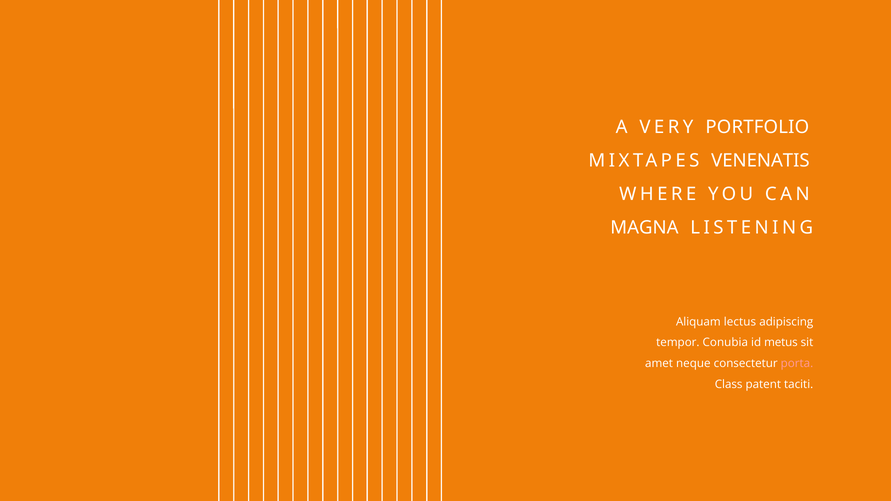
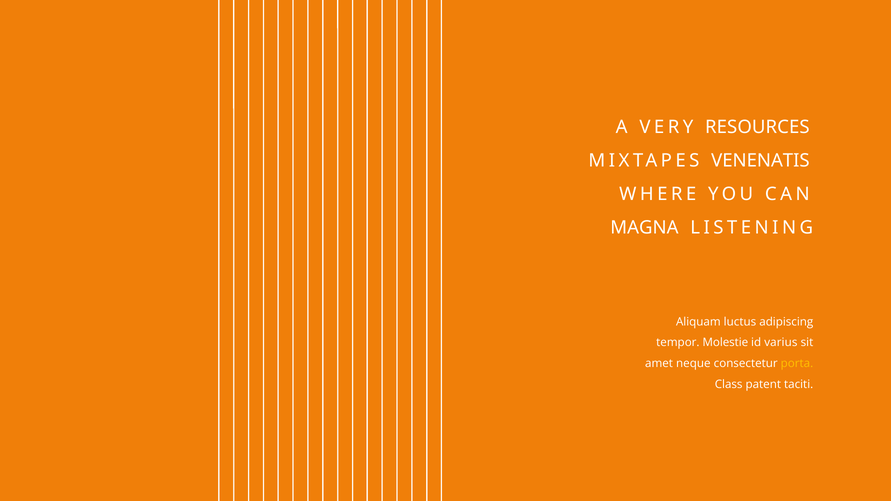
PORTFOLIO: PORTFOLIO -> RESOURCES
lectus: lectus -> luctus
Conubia: Conubia -> Molestie
metus: metus -> varius
porta colour: pink -> yellow
